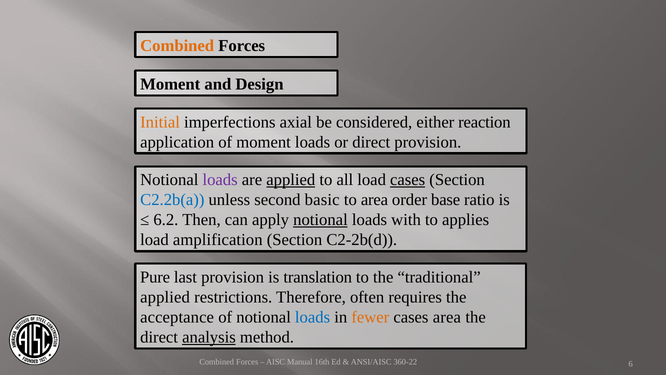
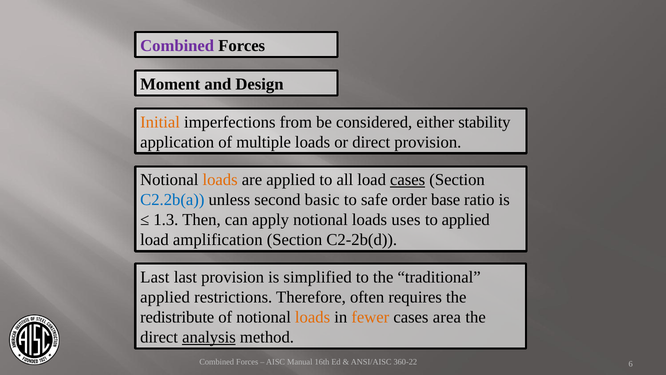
Combined at (177, 46) colour: orange -> purple
axial: axial -> from
reaction: reaction -> stability
of moment: moment -> multiple
loads at (220, 180) colour: purple -> orange
applied at (291, 180) underline: present -> none
to area: area -> safe
6.2: 6.2 -> 1.3
notional at (320, 220) underline: present -> none
with: with -> uses
to applies: applies -> applied
Pure at (155, 277): Pure -> Last
translation: translation -> simplified
acceptance: acceptance -> redistribute
loads at (313, 317) colour: blue -> orange
